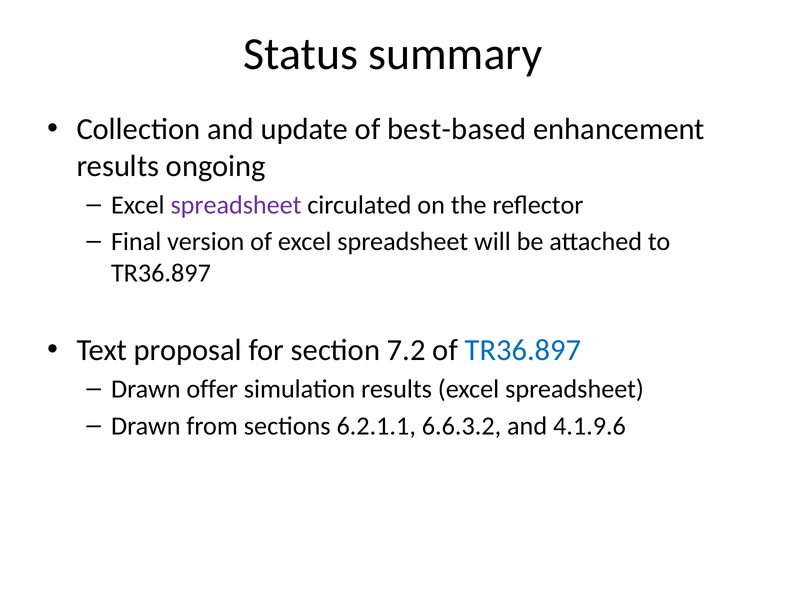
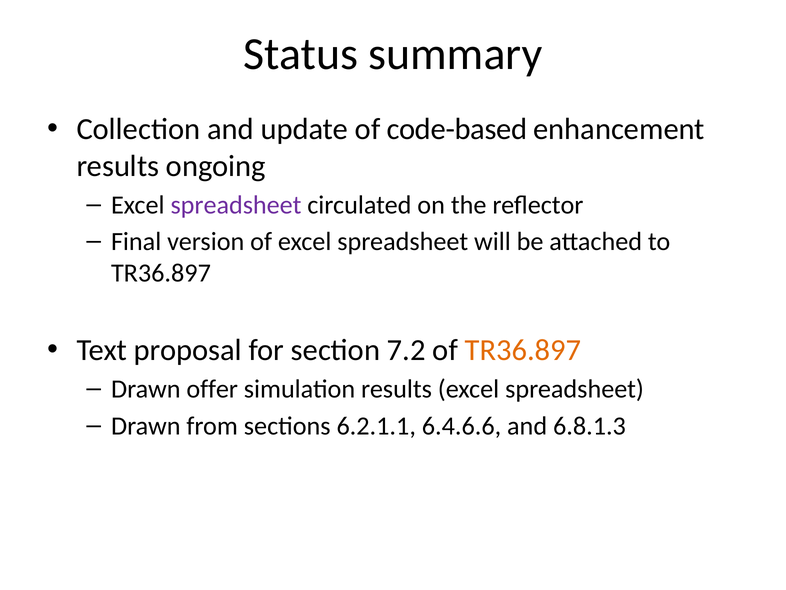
best-based: best-based -> code-based
TR36.897 at (523, 350) colour: blue -> orange
6.6.3.2: 6.6.3.2 -> 6.4.6.6
4.1.9.6: 4.1.9.6 -> 6.8.1.3
